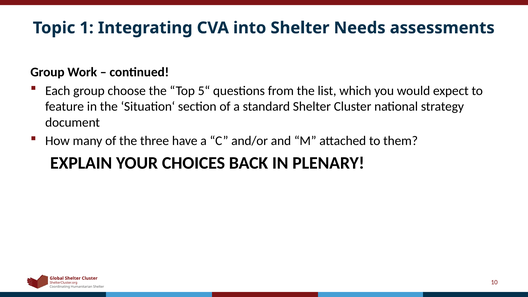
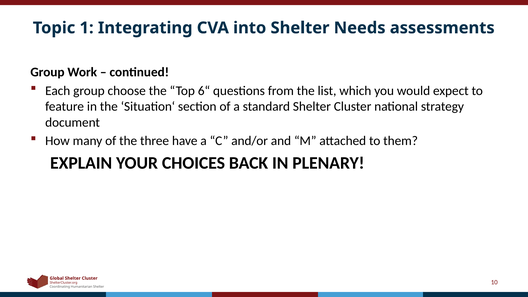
5“: 5“ -> 6“
